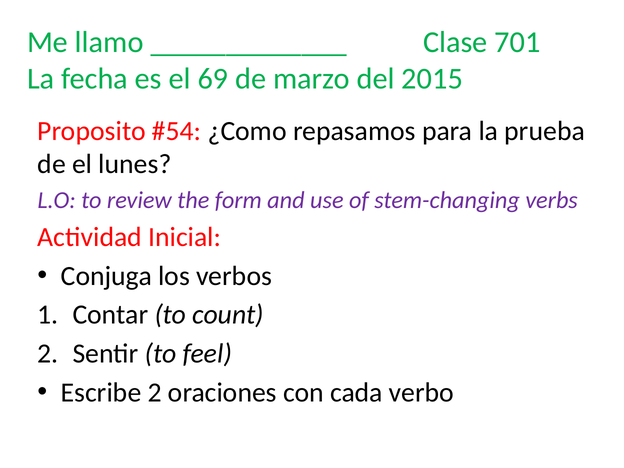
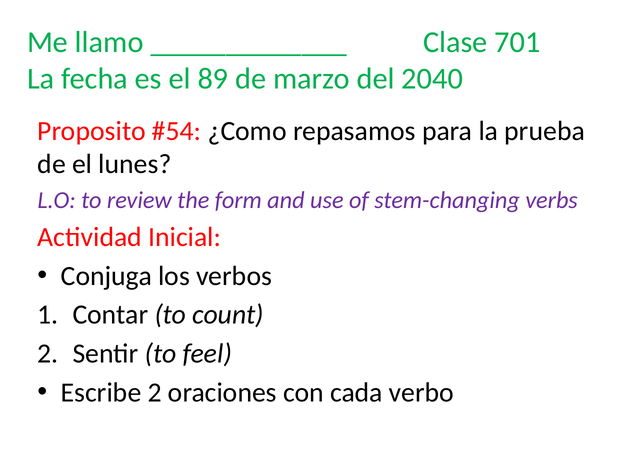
69: 69 -> 89
2015: 2015 -> 2040
